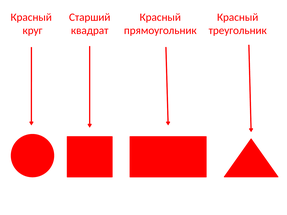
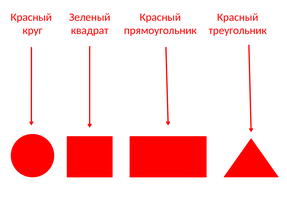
Старший: Старший -> Зеленый
